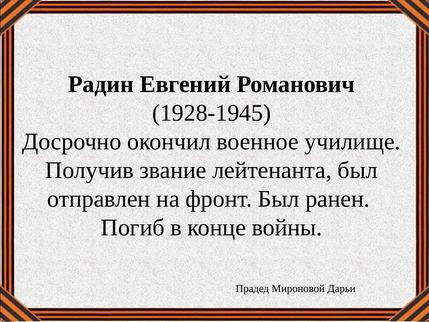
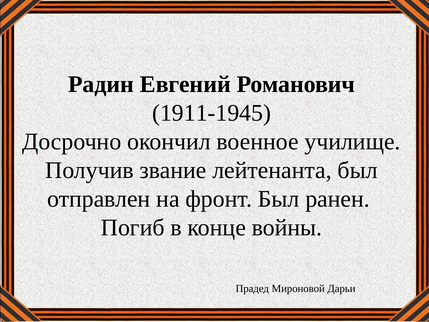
1928-1945: 1928-1945 -> 1911-1945
